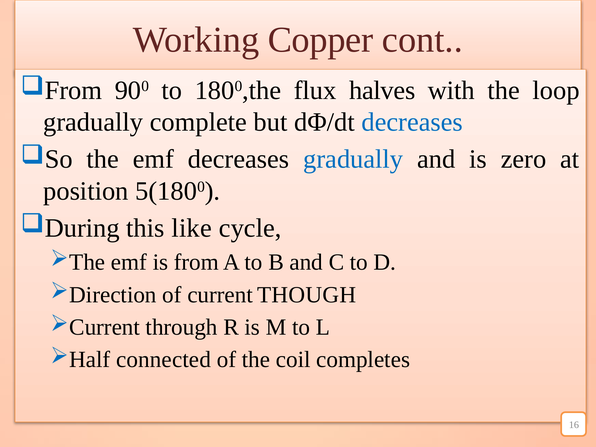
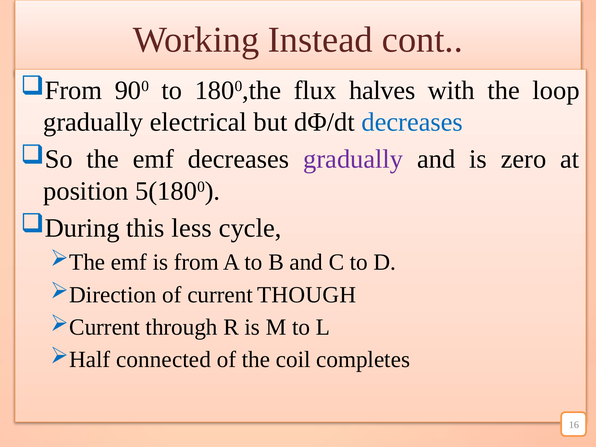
Copper: Copper -> Instead
complete: complete -> electrical
gradually at (353, 159) colour: blue -> purple
like: like -> less
